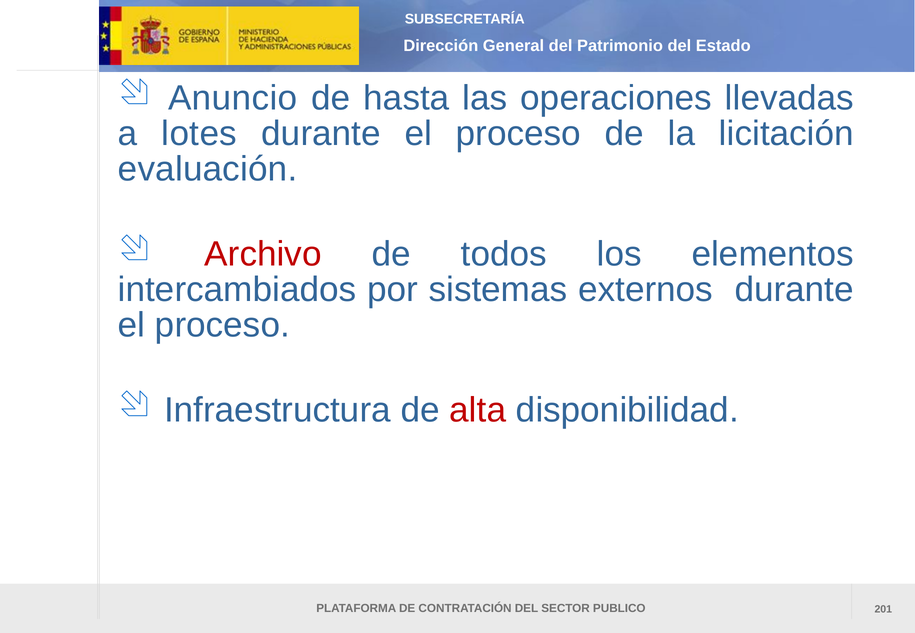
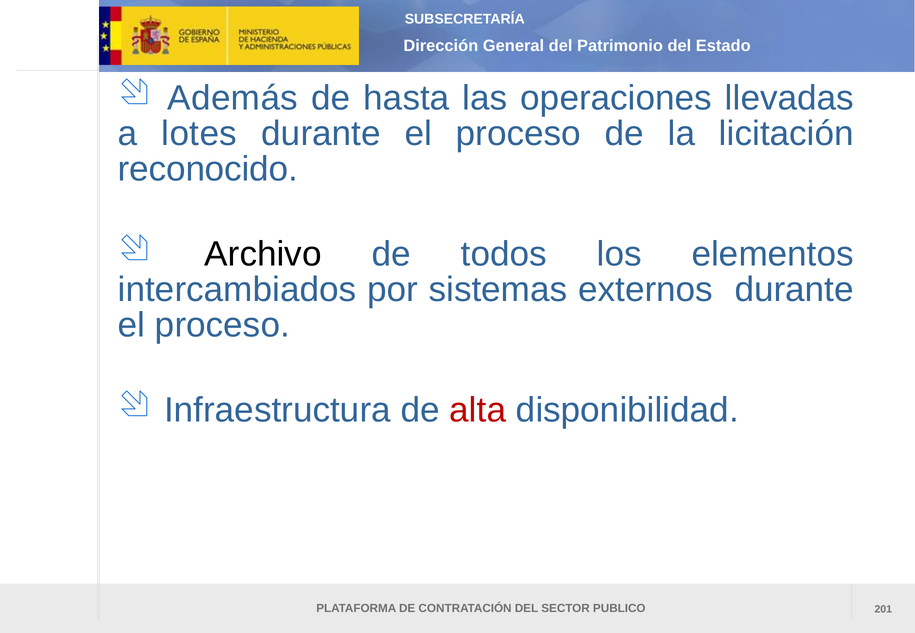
Anuncio: Anuncio -> Además
evaluación: evaluación -> reconocido
Archivo colour: red -> black
